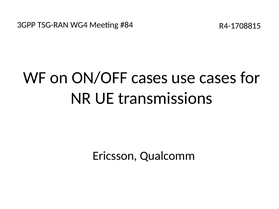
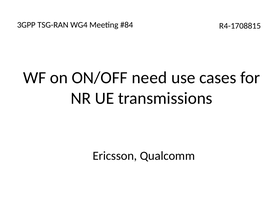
ON/OFF cases: cases -> need
